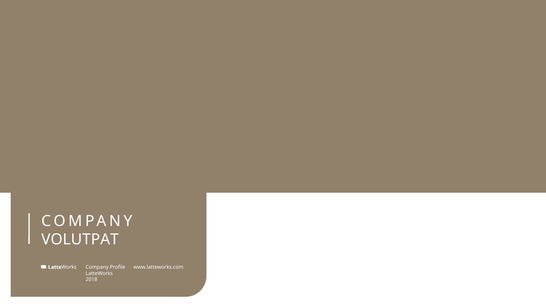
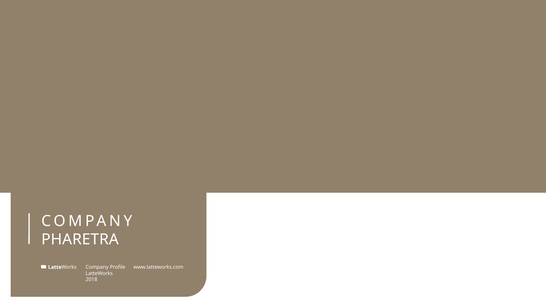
VOLUTPAT: VOLUTPAT -> PHARETRA
